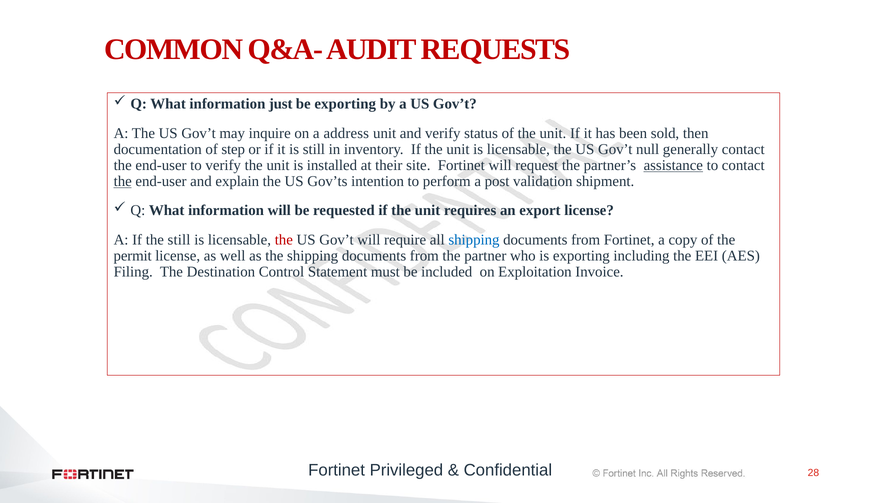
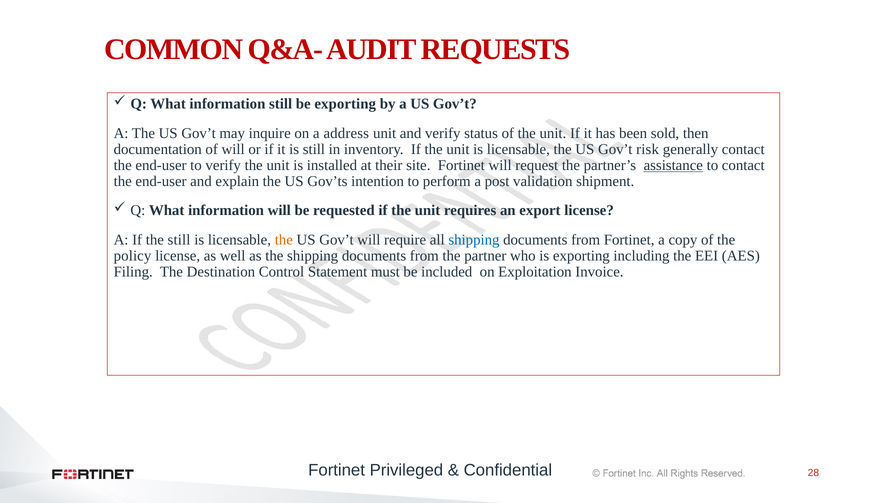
information just: just -> still
of step: step -> will
null: null -> risk
the at (123, 181) underline: present -> none
the at (284, 240) colour: red -> orange
permit: permit -> policy
